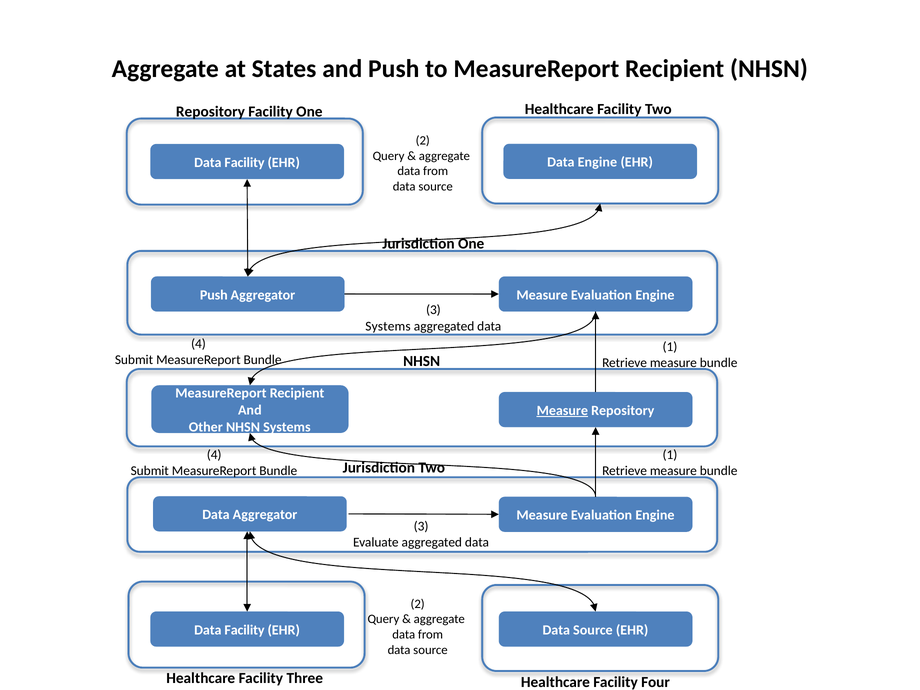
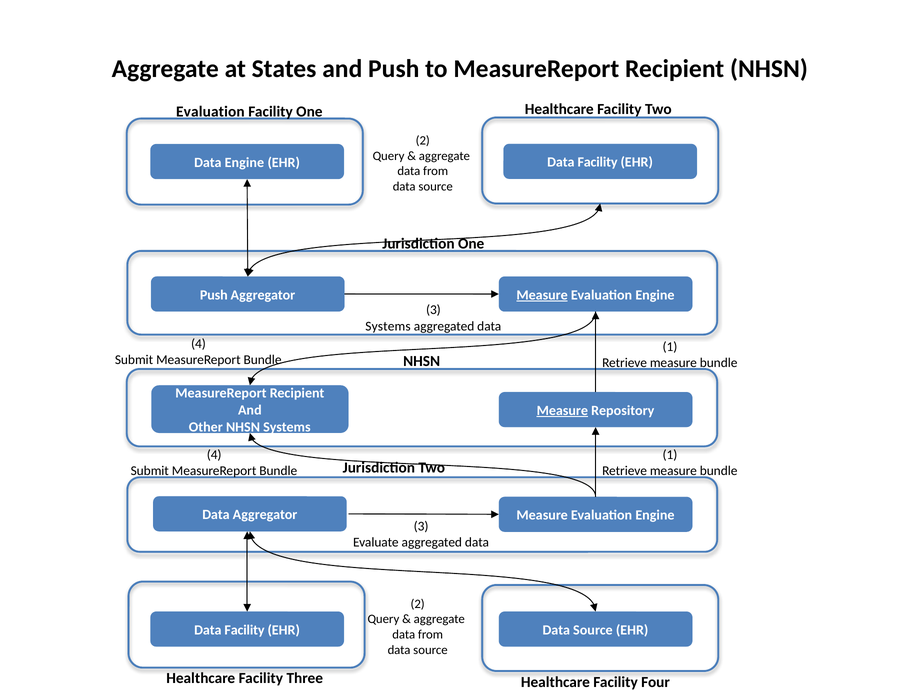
Repository at (210, 112): Repository -> Evaluation
Engine at (597, 162): Engine -> Facility
Facility at (245, 162): Facility -> Engine
Measure at (542, 295) underline: none -> present
